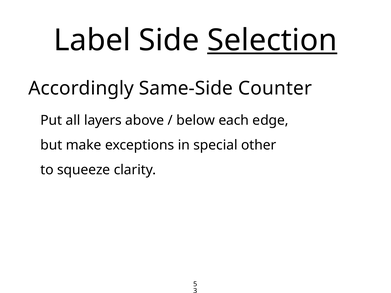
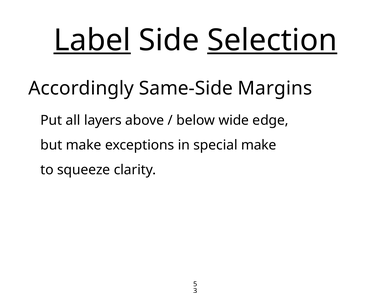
Label underline: none -> present
Counter: Counter -> Margins
each: each -> wide
special other: other -> make
